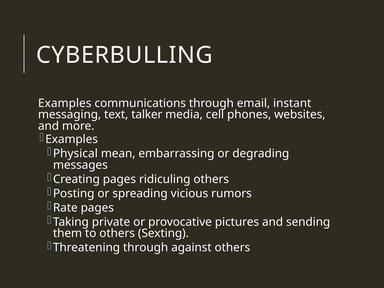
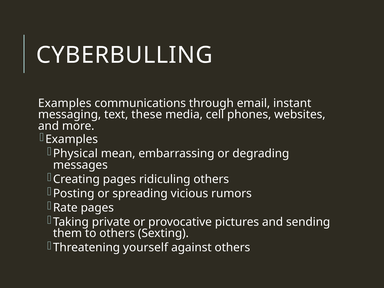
talker: talker -> these
Threatening through: through -> yourself
